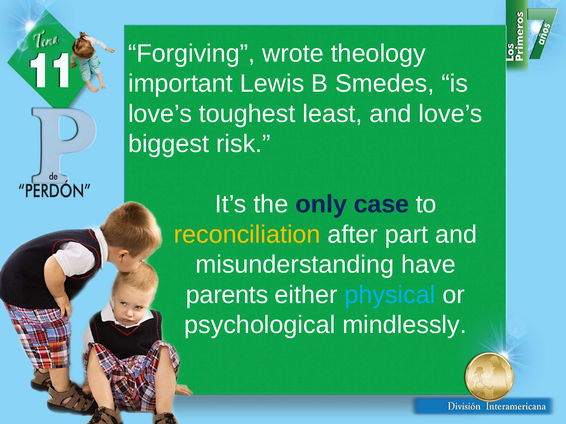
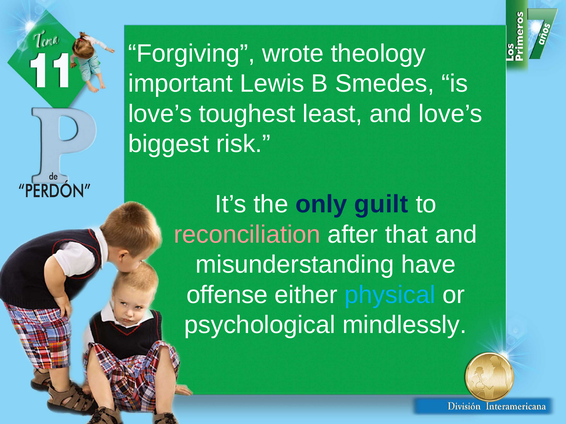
case: case -> guilt
reconciliation colour: yellow -> pink
part: part -> that
parents: parents -> offense
